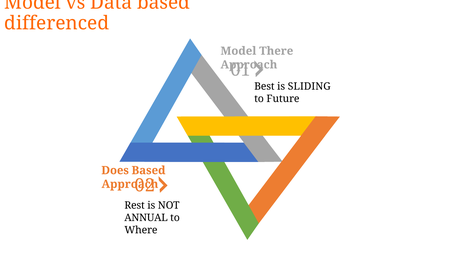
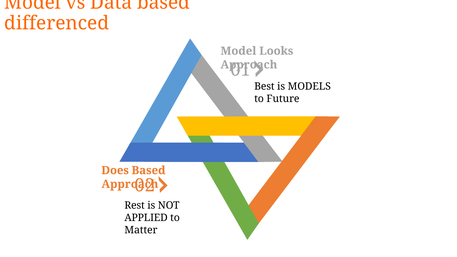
There: There -> Looks
SLIDING: SLIDING -> MODELS
ANNUAL: ANNUAL -> APPLIED
Where: Where -> Matter
